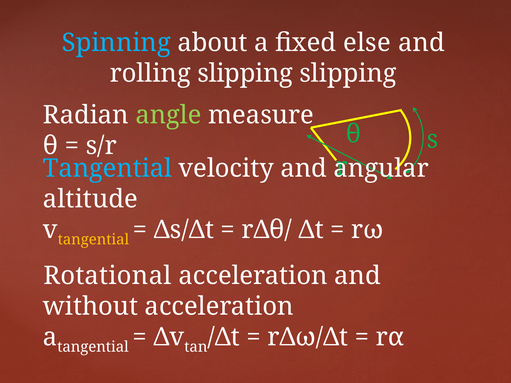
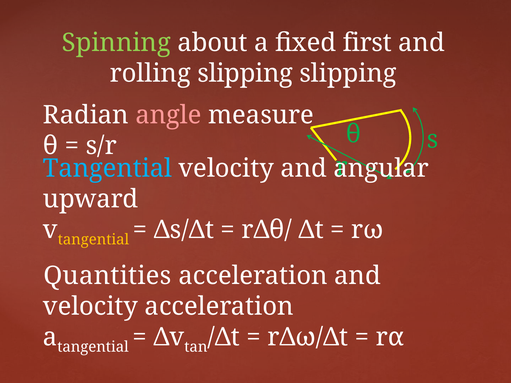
Spinning colour: light blue -> light green
else: else -> first
angle colour: light green -> pink
altitude: altitude -> upward
Rotational: Rotational -> Quantities
without at (91, 307): without -> velocity
